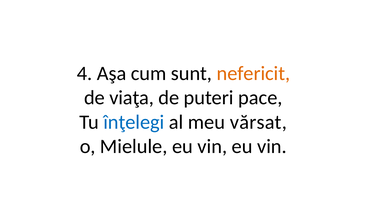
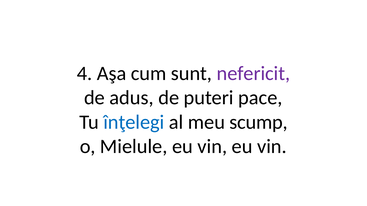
nefericit colour: orange -> purple
viaţa: viaţa -> adus
vărsat: vărsat -> scump
